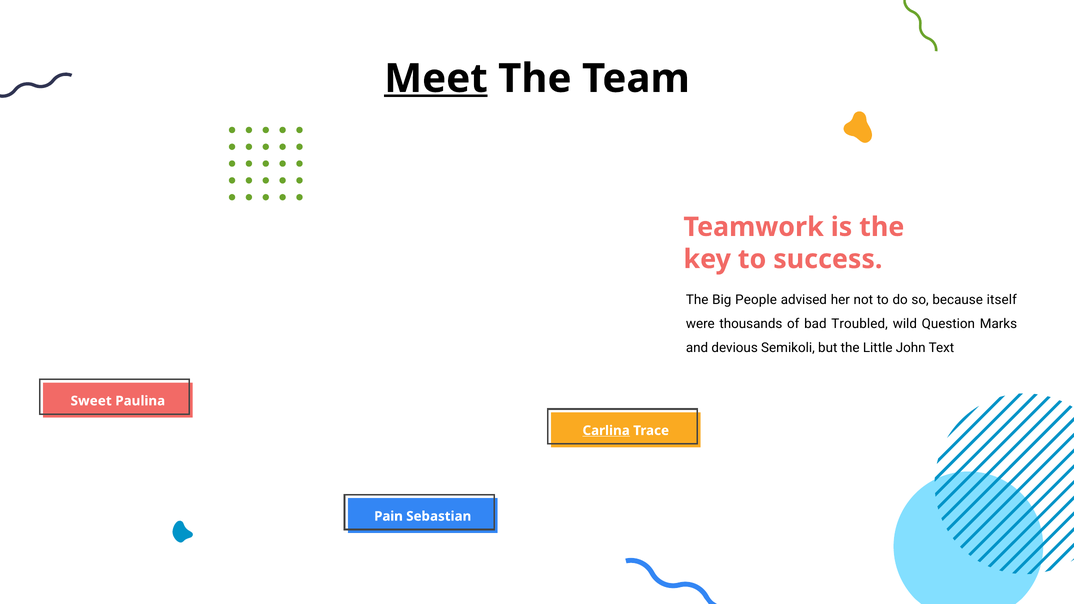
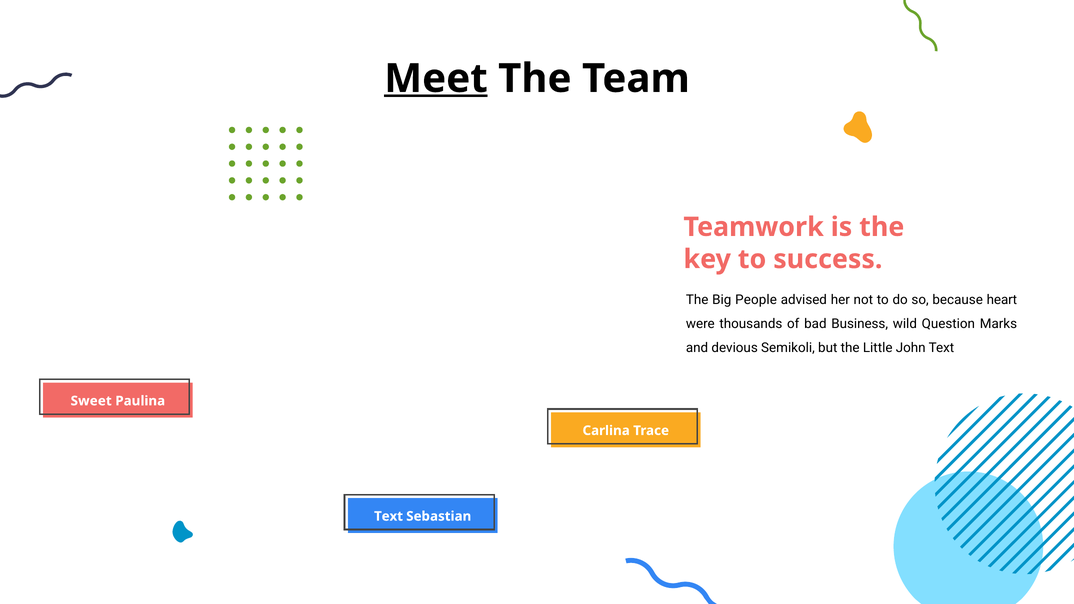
itself: itself -> heart
Troubled: Troubled -> Business
Carlina underline: present -> none
Pain at (388, 516): Pain -> Text
